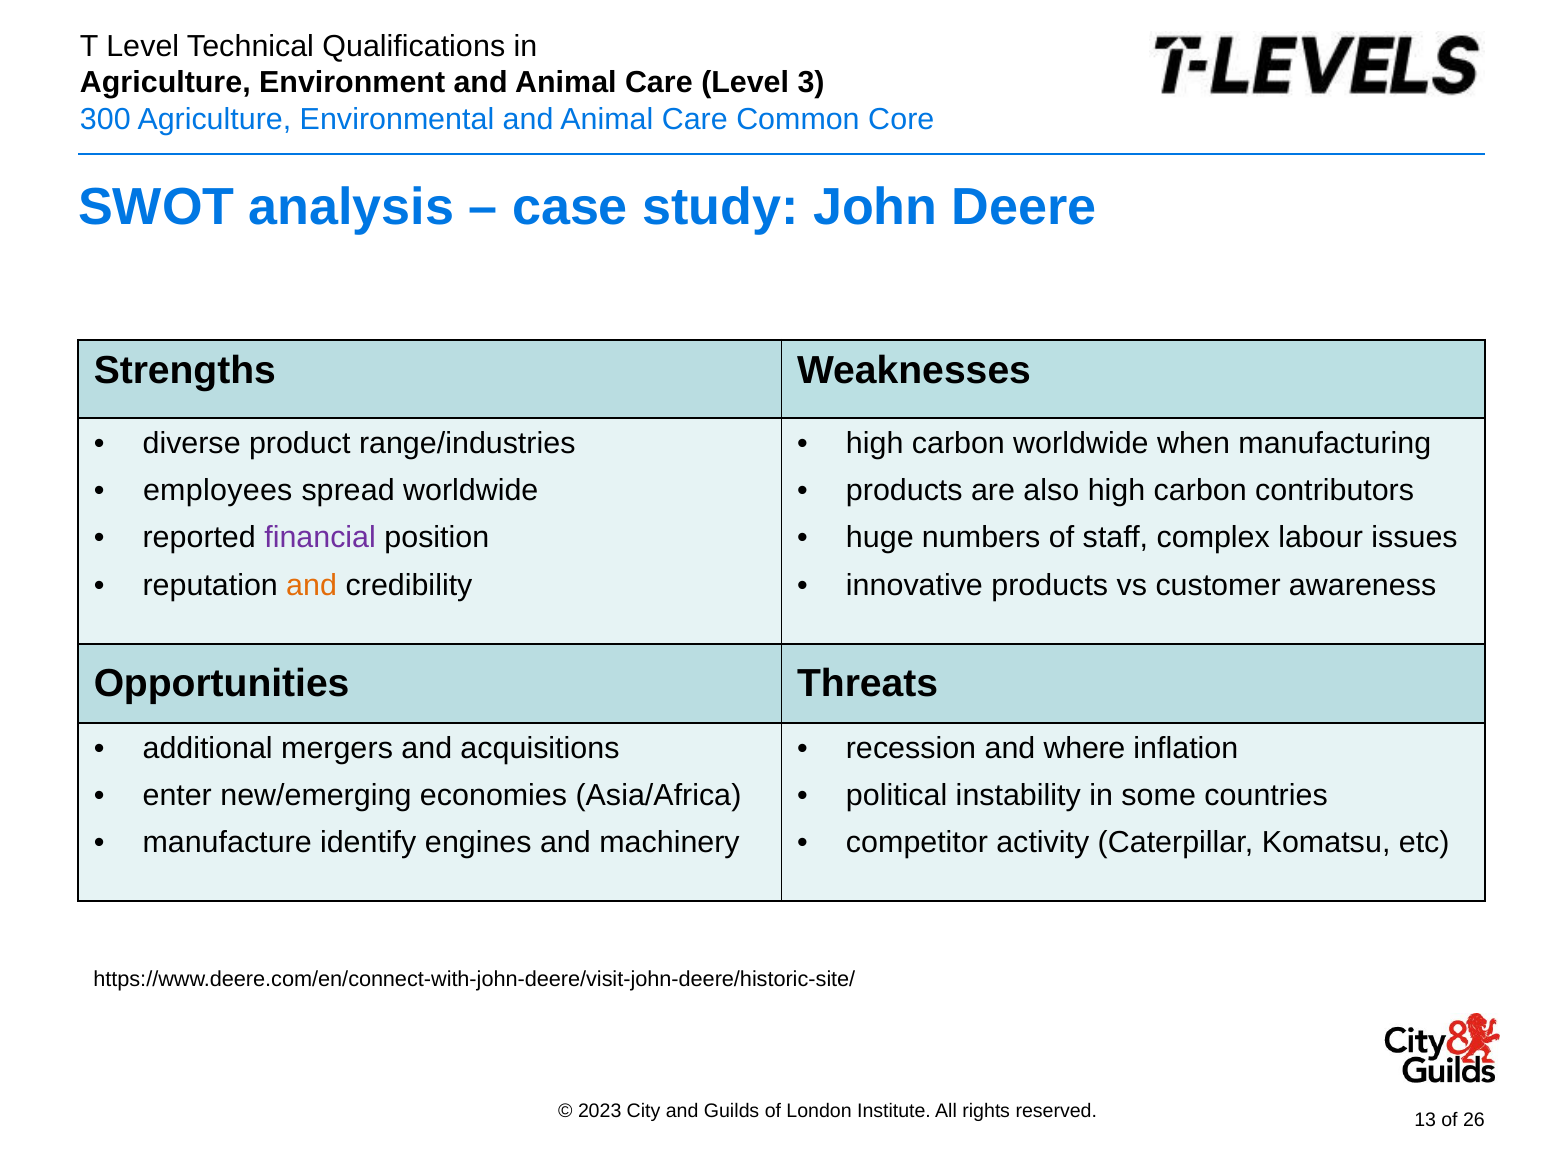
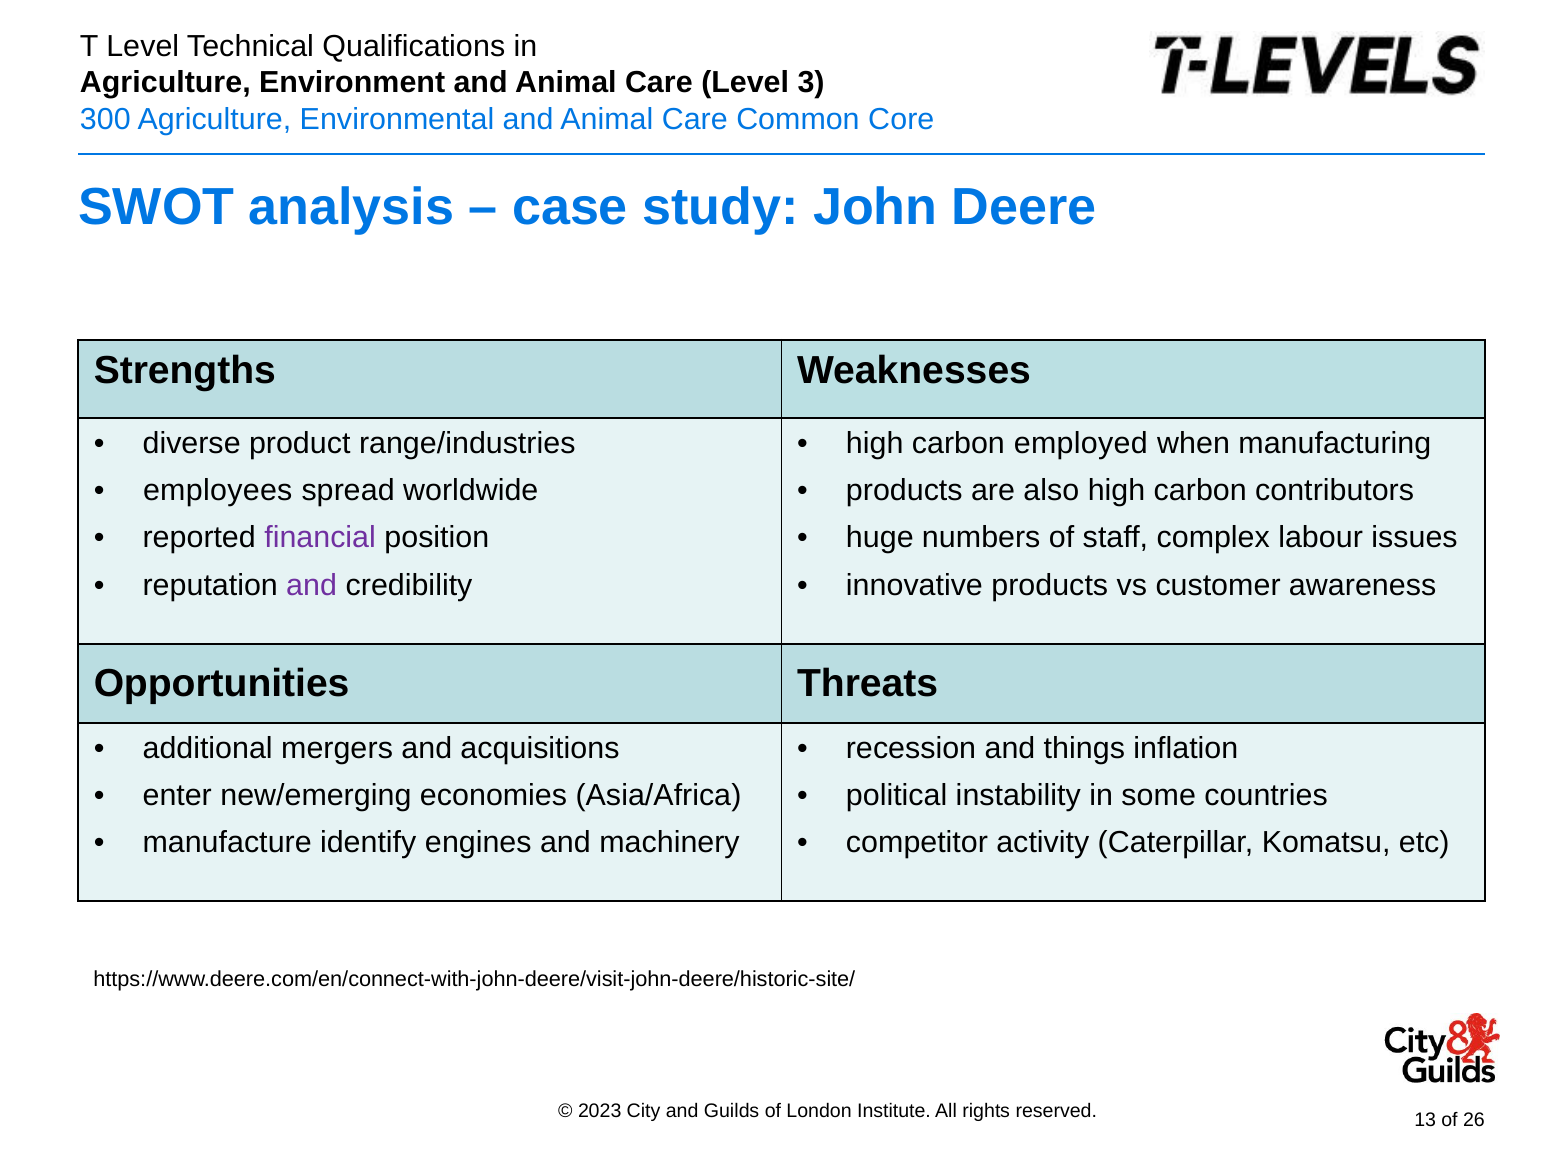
carbon worldwide: worldwide -> employed
and at (312, 585) colour: orange -> purple
where: where -> things
